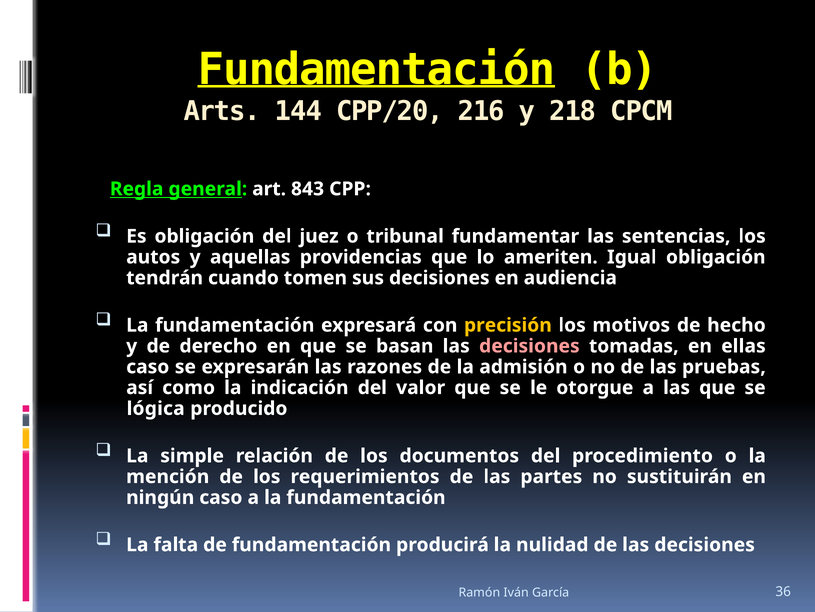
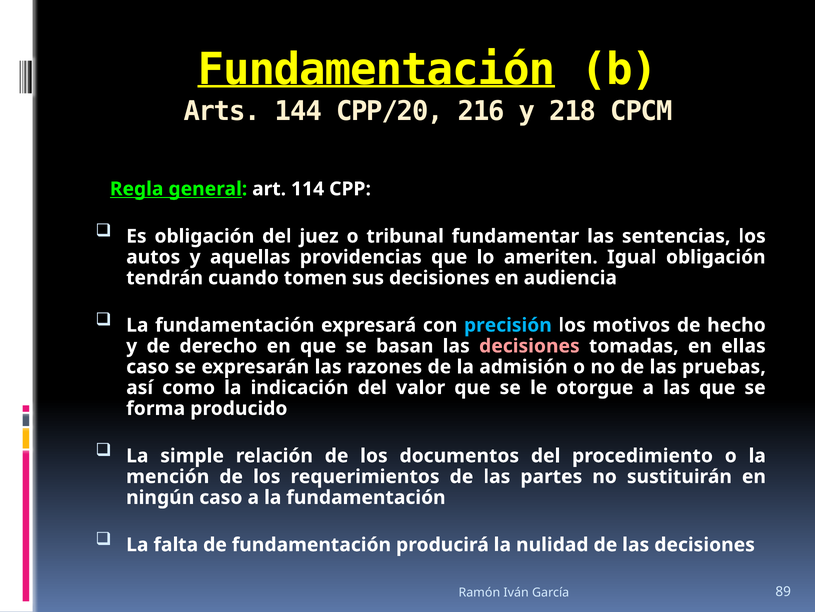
843: 843 -> 114
precisión colour: yellow -> light blue
lógica: lógica -> forma
36: 36 -> 89
